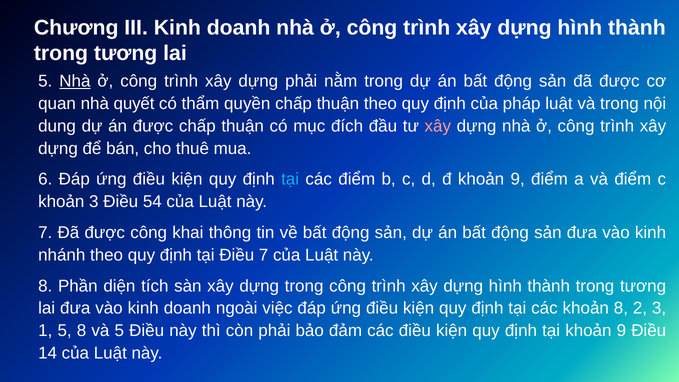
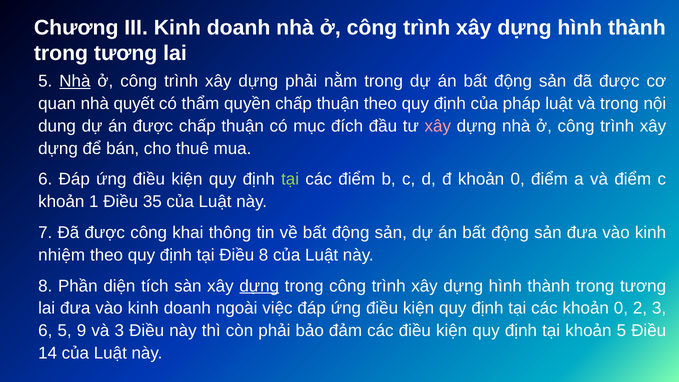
tại at (290, 179) colour: light blue -> light green
đ khoản 9: 9 -> 0
khoản 3: 3 -> 1
54: 54 -> 35
nhánh: nhánh -> nhiệm
Điều 7: 7 -> 8
dựng at (259, 286) underline: none -> present
các khoản 8: 8 -> 0
1 at (45, 331): 1 -> 6
5 8: 8 -> 9
và 5: 5 -> 3
tại khoản 9: 9 -> 5
